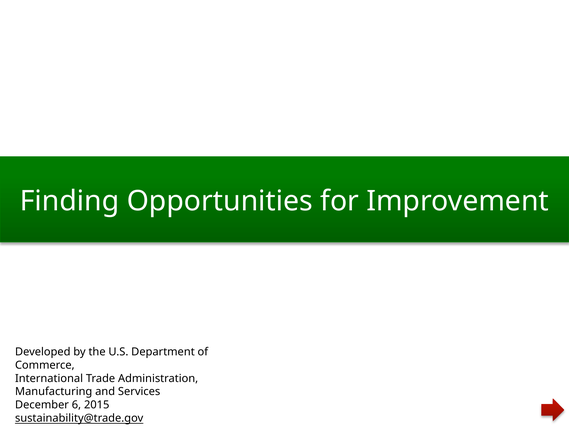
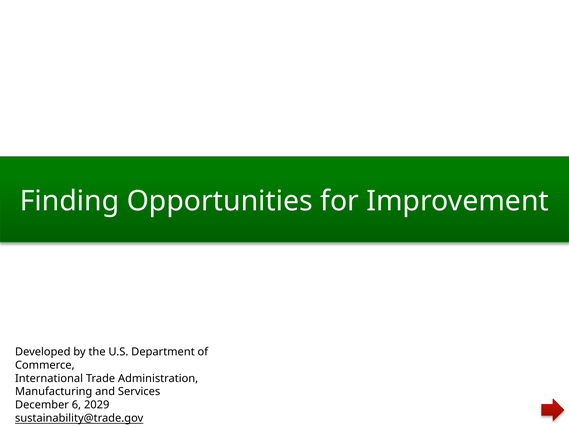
2015: 2015 -> 2029
